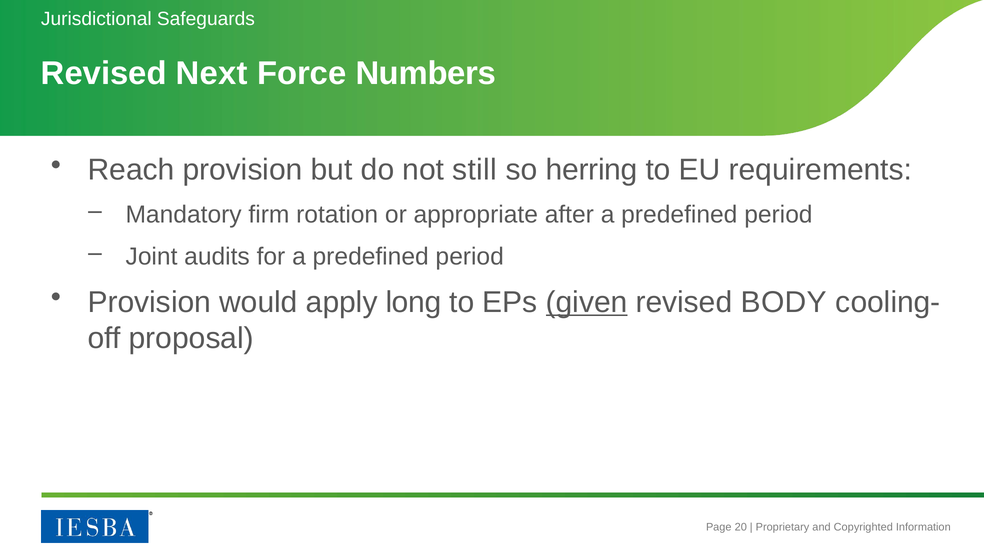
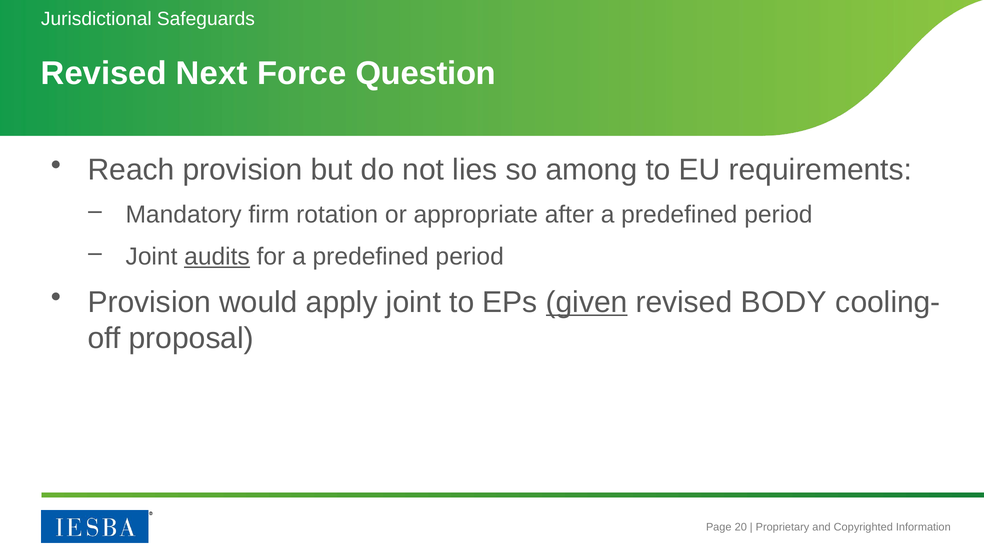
Numbers: Numbers -> Question
still: still -> lies
herring: herring -> among
audits underline: none -> present
apply long: long -> joint
